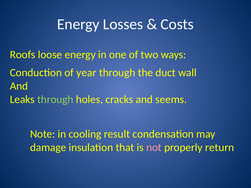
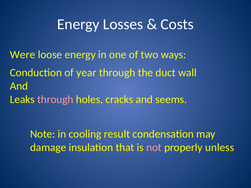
Roofs: Roofs -> Were
through at (55, 99) colour: light green -> pink
return: return -> unless
